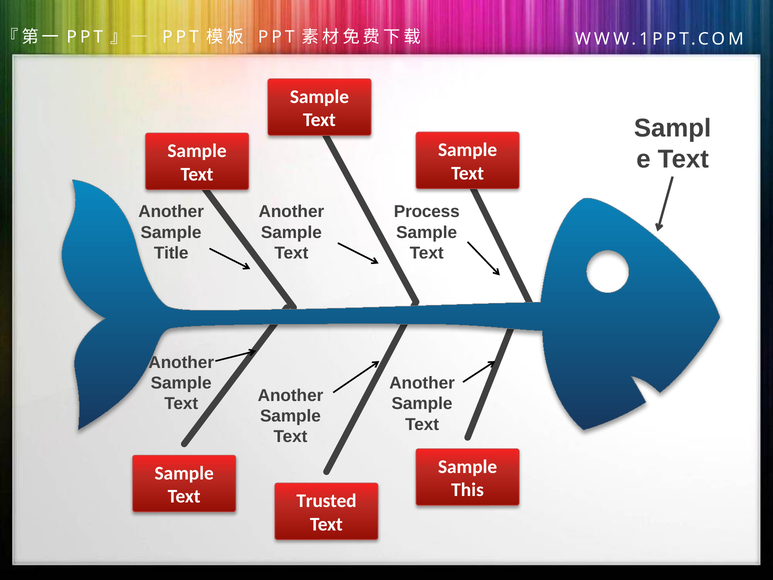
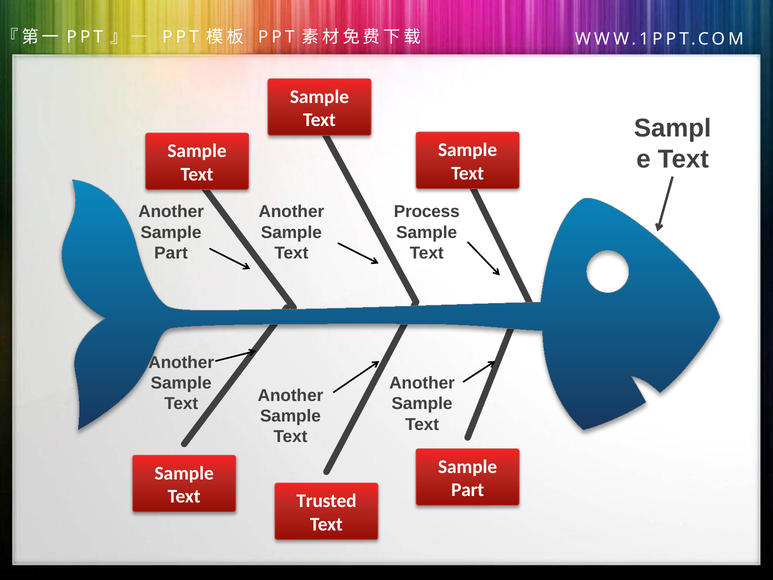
Title at (171, 253): Title -> Part
This at (467, 490): This -> Part
